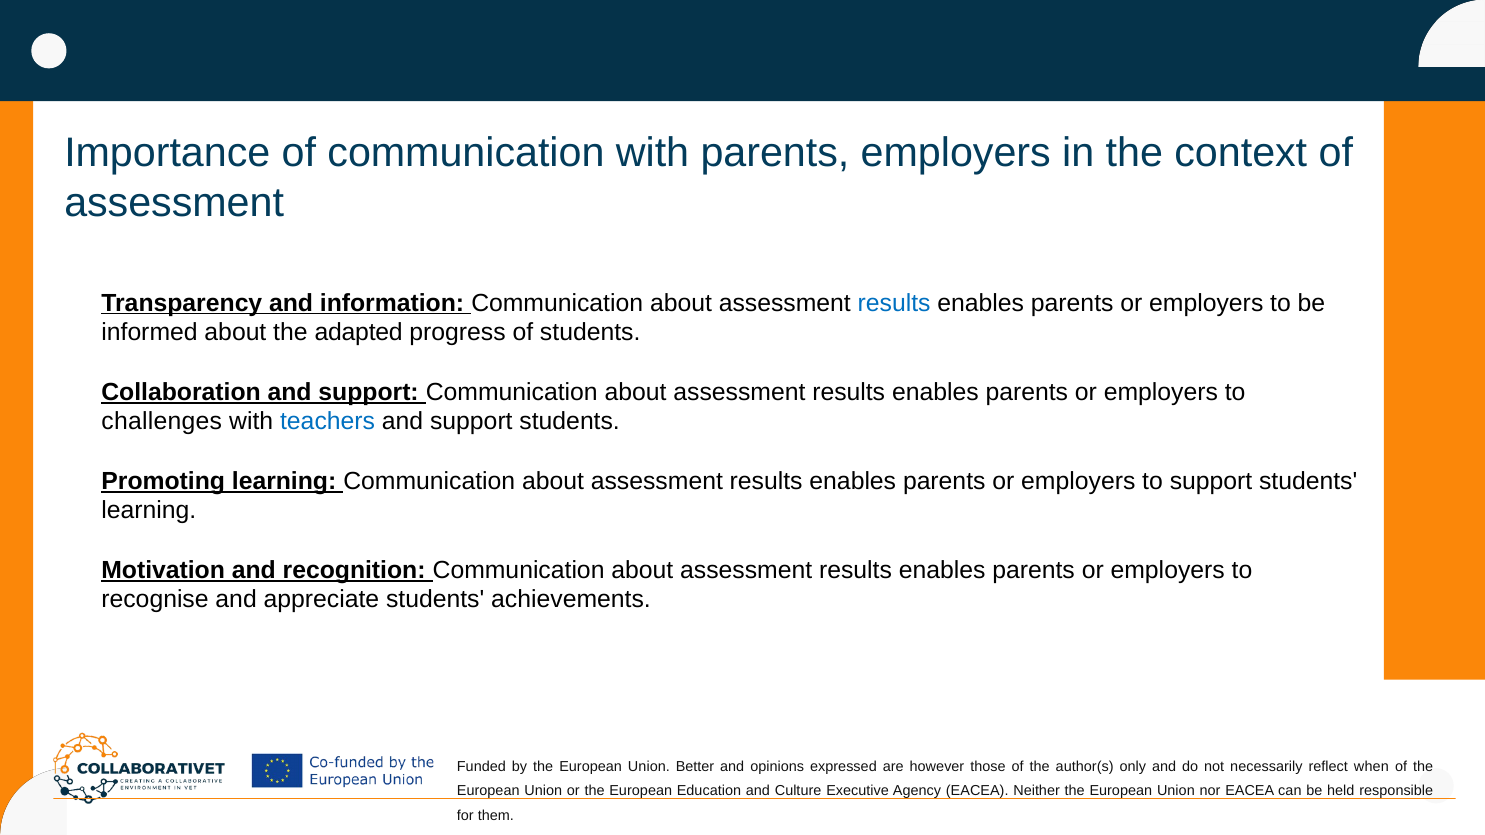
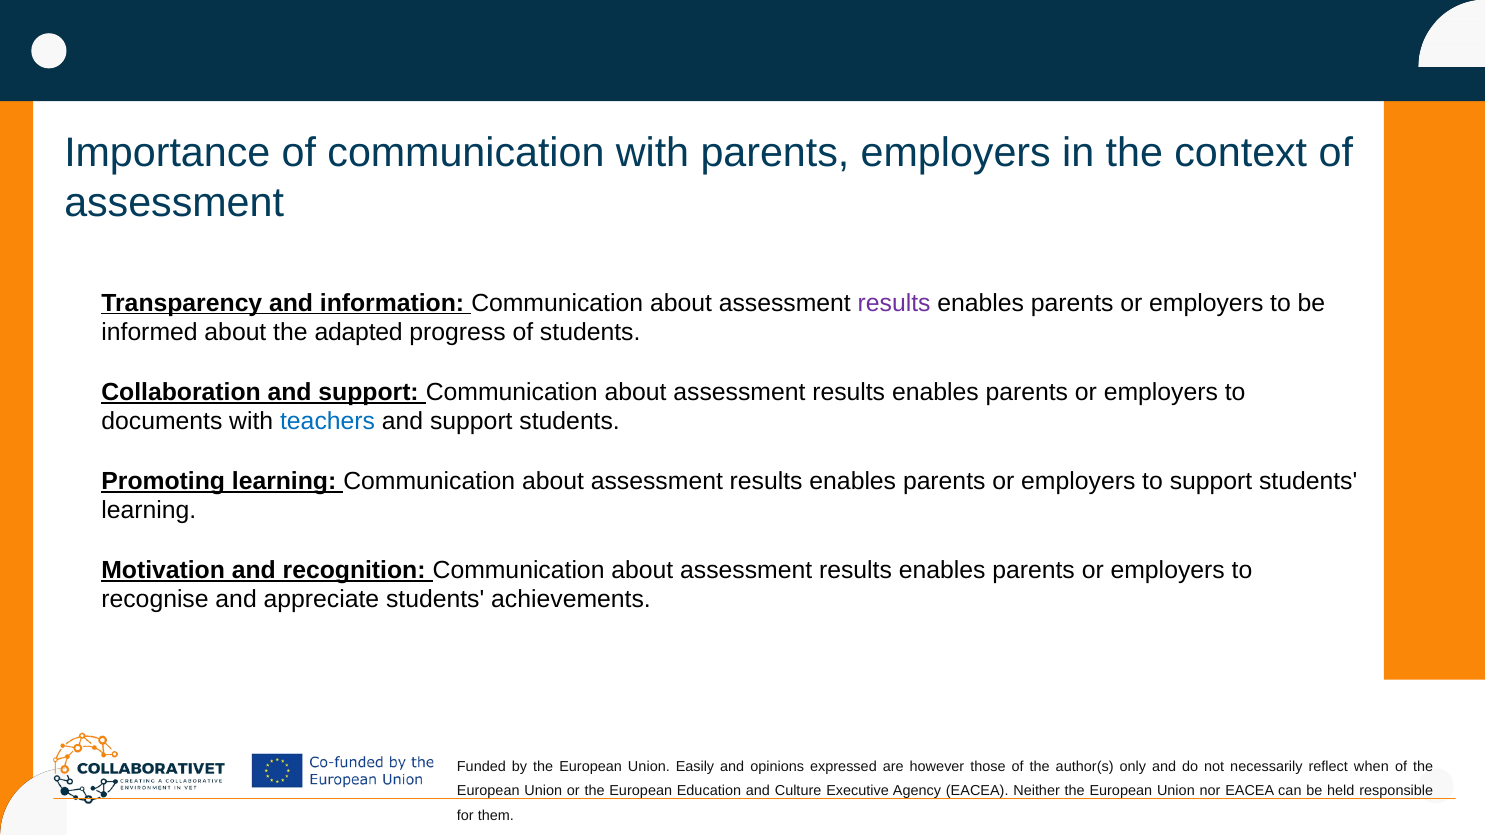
results at (894, 303) colour: blue -> purple
challenges: challenges -> documents
Better: Better -> Easily
